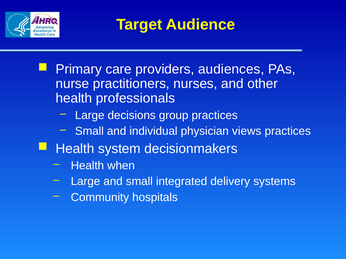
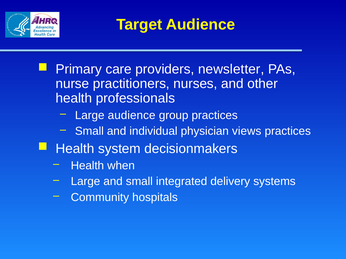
audiences: audiences -> newsletter
Large decisions: decisions -> audience
